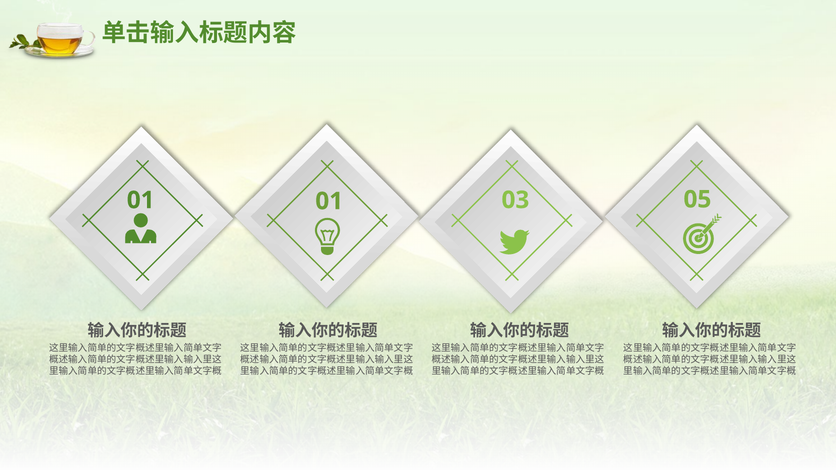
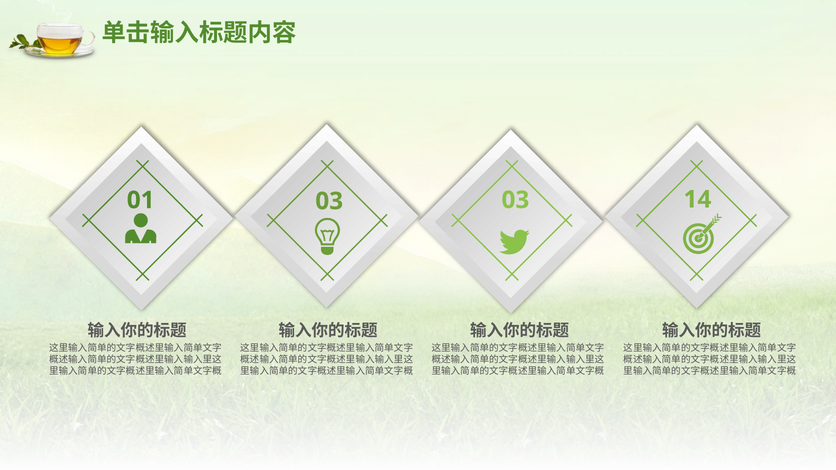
01 01: 01 -> 03
05: 05 -> 14
